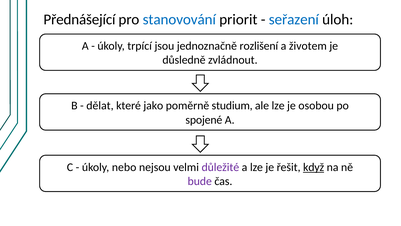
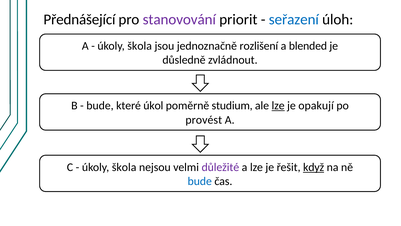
stanovování colour: blue -> purple
trpící at (140, 46): trpící -> škola
životem: životem -> blended
dělat at (100, 106): dělat -> bude
jako: jako -> úkol
lze at (278, 106) underline: none -> present
osobou: osobou -> opakují
spojené: spojené -> provést
nebo at (124, 167): nebo -> škola
bude at (200, 181) colour: purple -> blue
